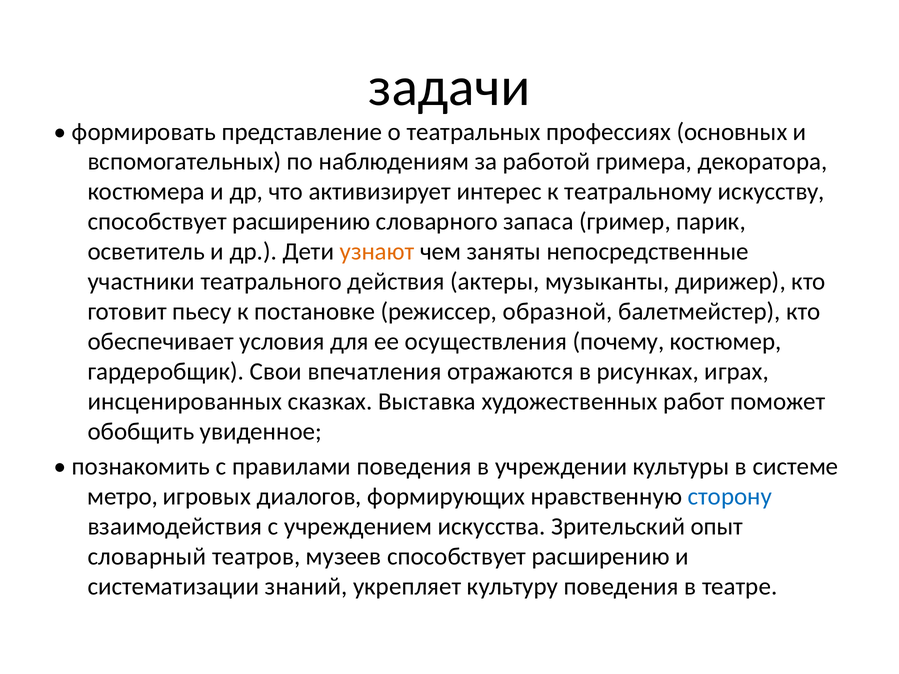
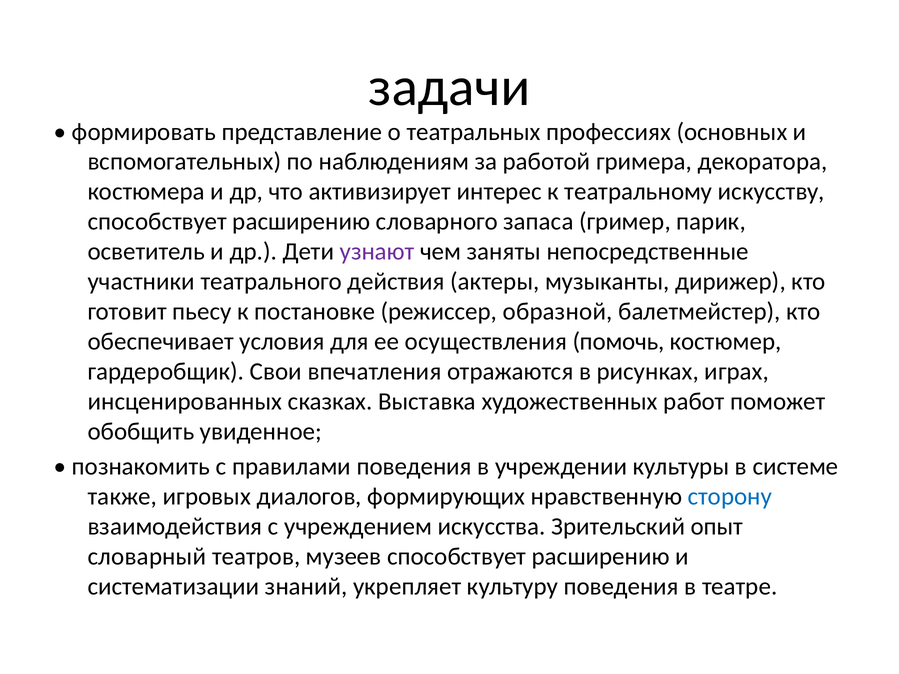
узнают colour: orange -> purple
почему: почему -> помочь
метро: метро -> также
